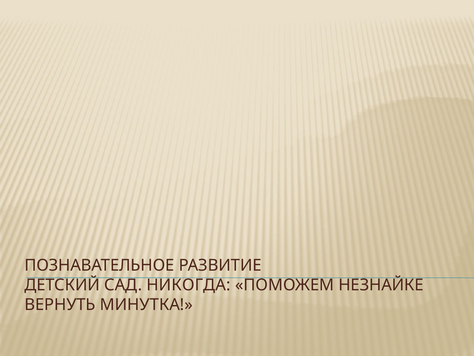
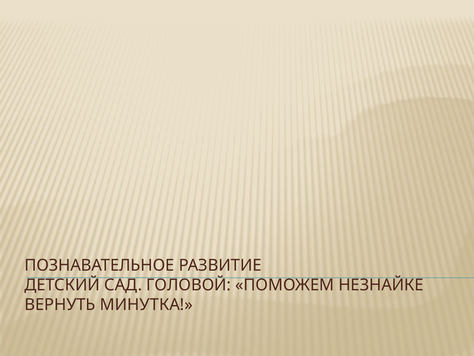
НИКОГДА: НИКОГДА -> ГОЛОВОЙ
